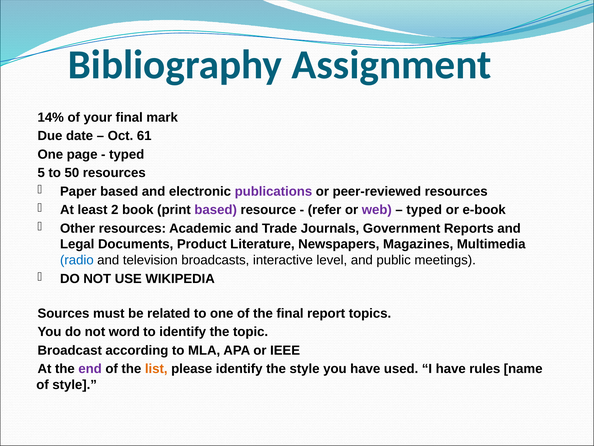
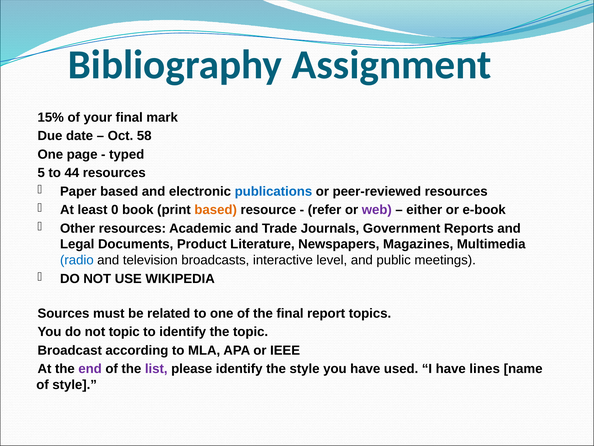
14%: 14% -> 15%
61: 61 -> 58
50: 50 -> 44
publications colour: purple -> blue
2: 2 -> 0
based at (216, 210) colour: purple -> orange
typed at (424, 210): typed -> either
not word: word -> topic
list colour: orange -> purple
rules: rules -> lines
